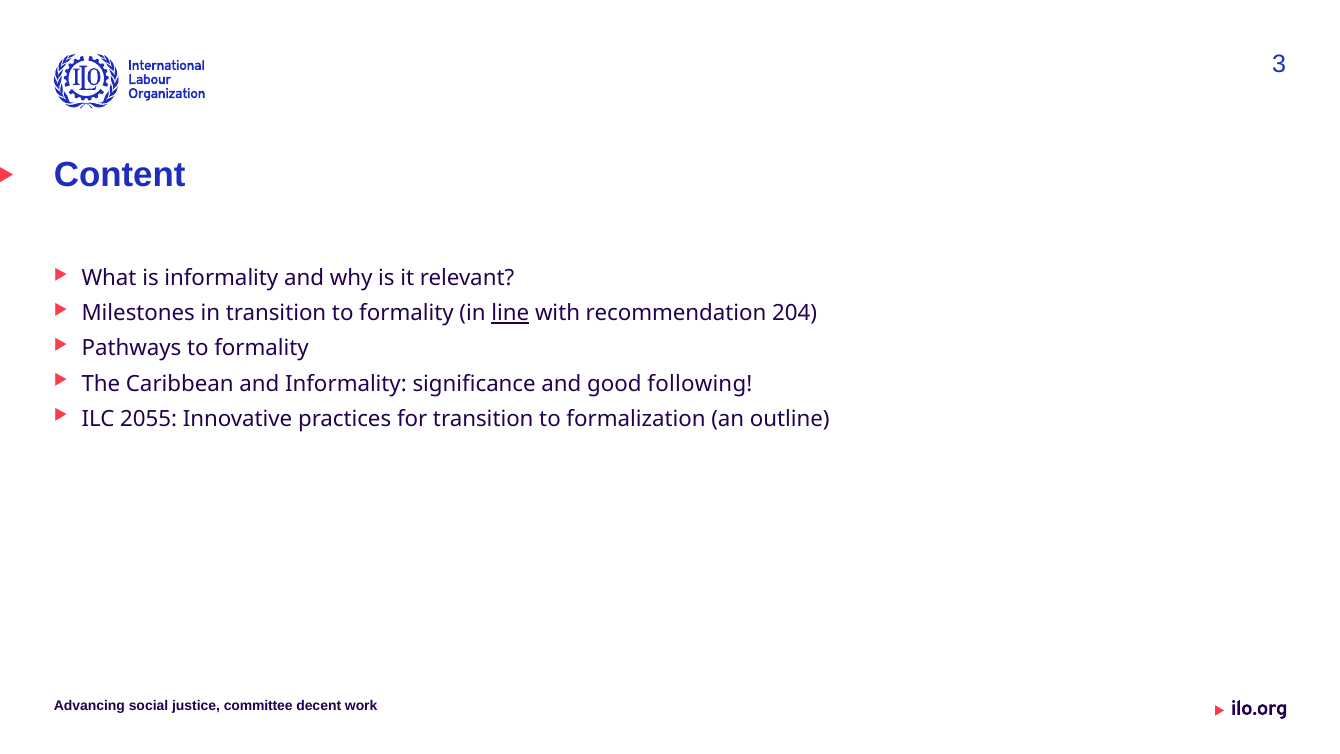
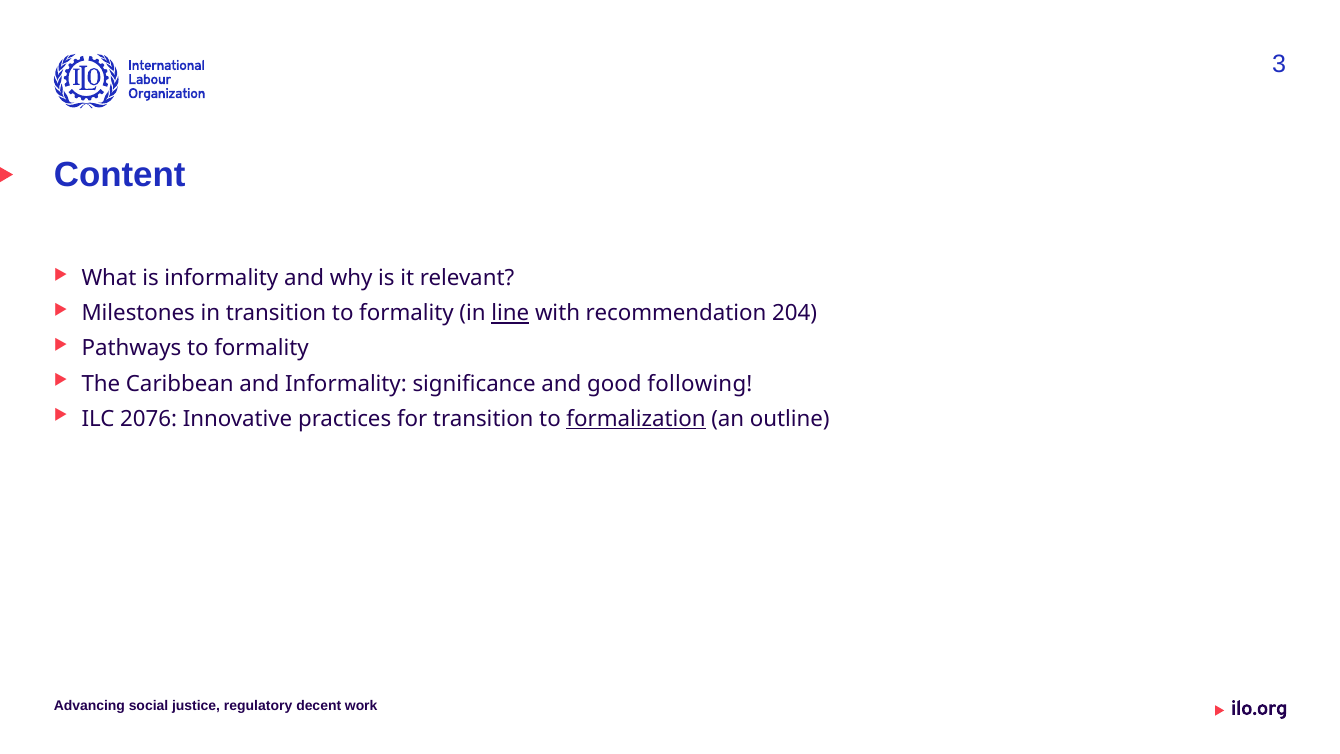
2055: 2055 -> 2076
formalization underline: none -> present
committee: committee -> regulatory
